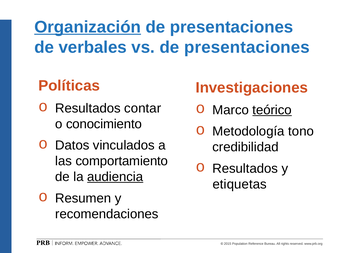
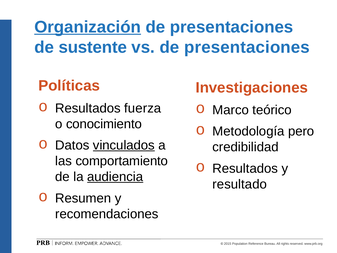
verbales: verbales -> sustente
contar: contar -> fuerza
teórico underline: present -> none
tono: tono -> pero
vinculados underline: none -> present
etiquetas: etiquetas -> resultado
